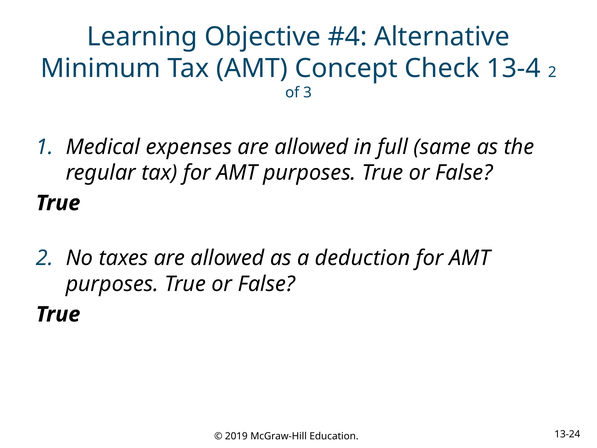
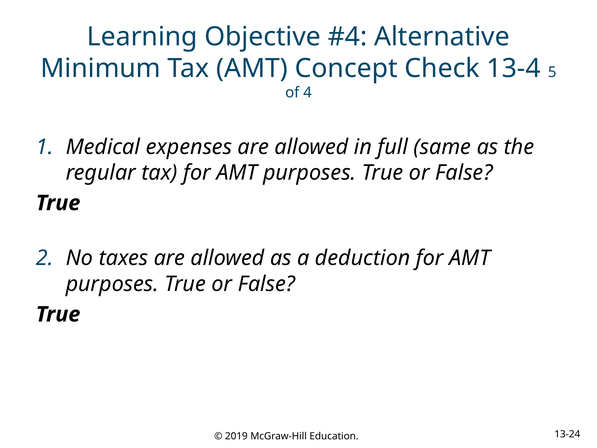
13-4 2: 2 -> 5
3: 3 -> 4
